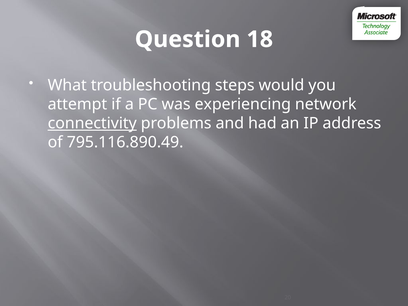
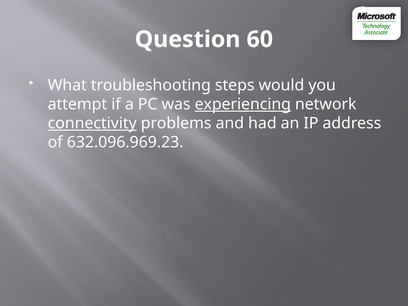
18: 18 -> 60
experiencing underline: none -> present
795.116.890.49: 795.116.890.49 -> 632.096.969.23
